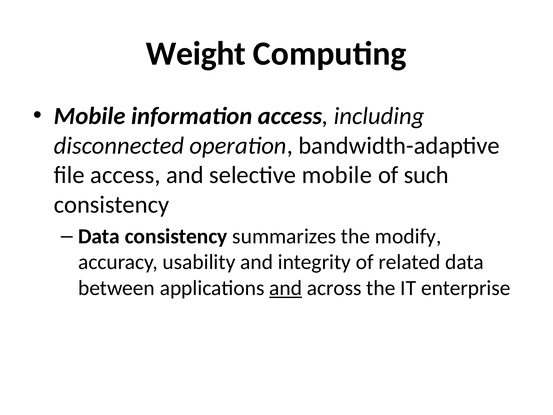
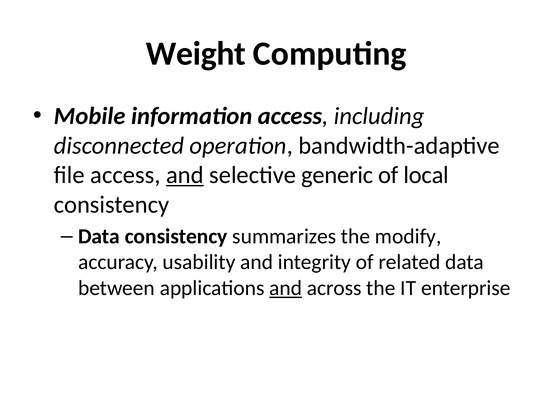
and at (185, 175) underline: none -> present
selective mobile: mobile -> generic
such: such -> local
